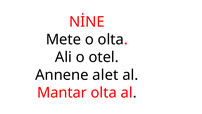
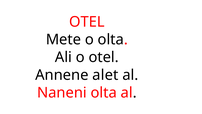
NİNE at (87, 22): NİNE -> OTEL
Mantar: Mantar -> Naneni
